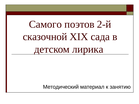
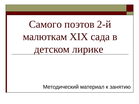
сказочной: сказочной -> малюткам
лирика: лирика -> лирике
